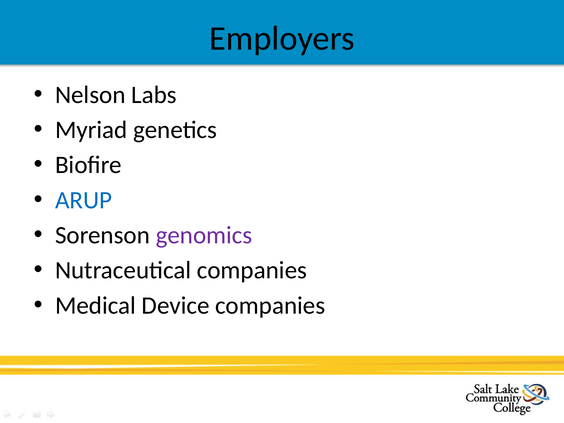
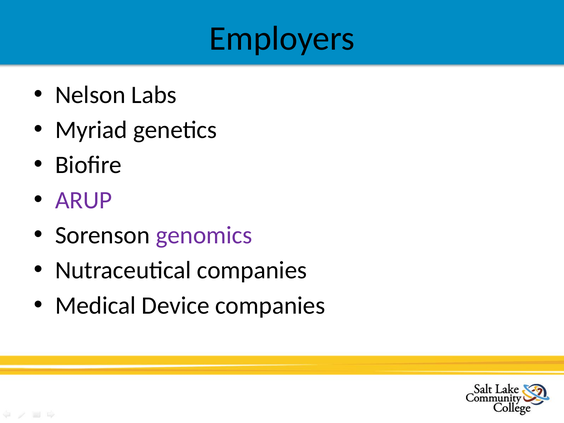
ARUP colour: blue -> purple
